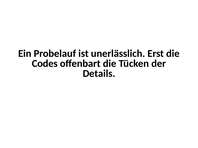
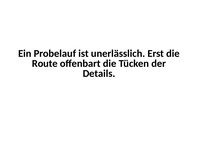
Codes: Codes -> Route
